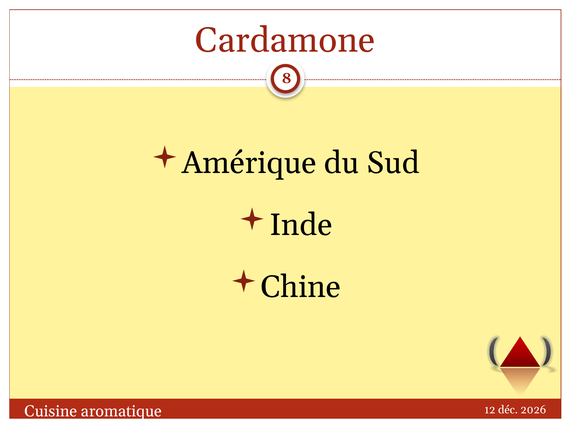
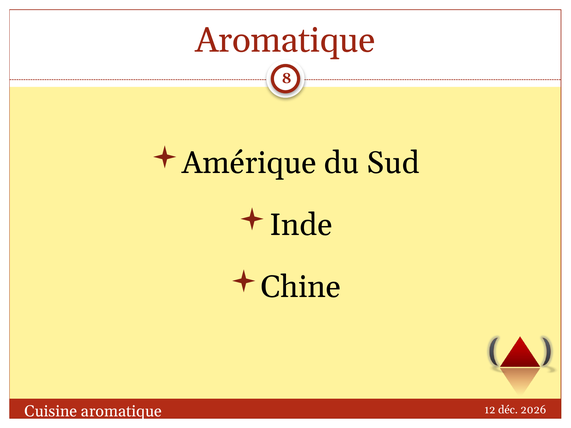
Cardamone at (285, 40): Cardamone -> Aromatique
